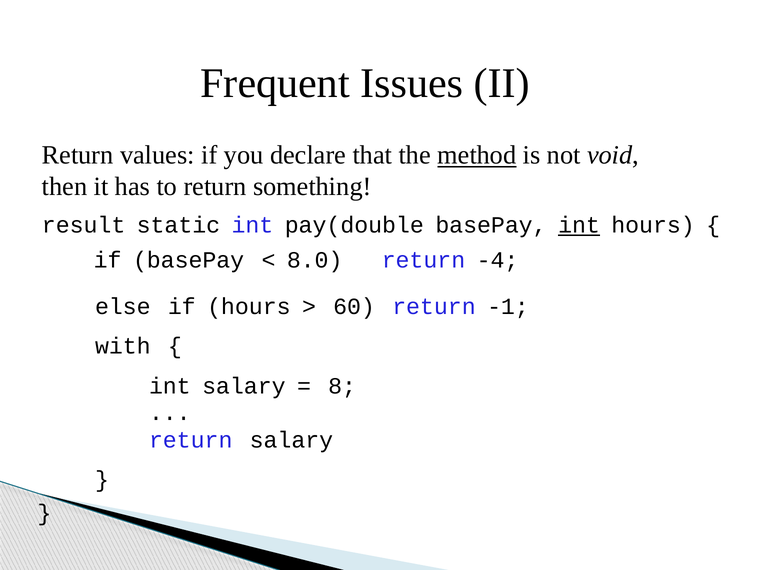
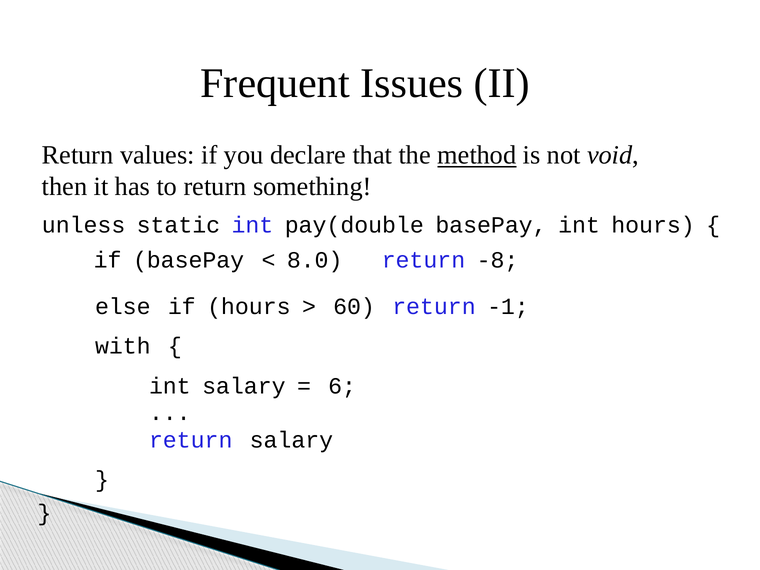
result: result -> unless
int at (579, 225) underline: present -> none
-4: -4 -> -8
8: 8 -> 6
